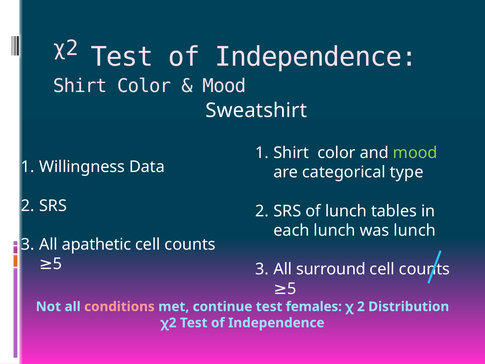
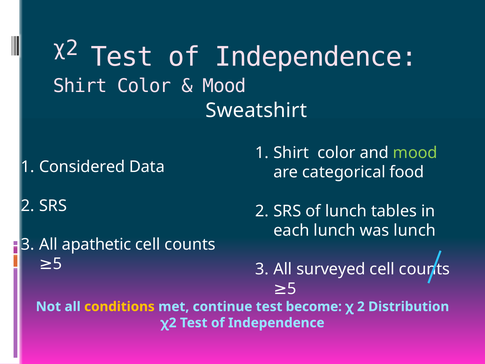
Willingness: Willingness -> Considered
type: type -> food
surround: surround -> surveyed
conditions colour: pink -> yellow
females: females -> become
